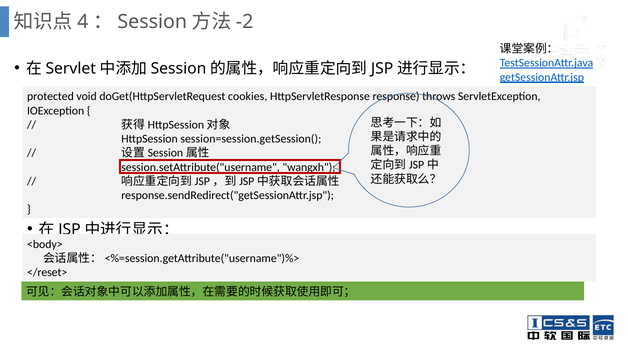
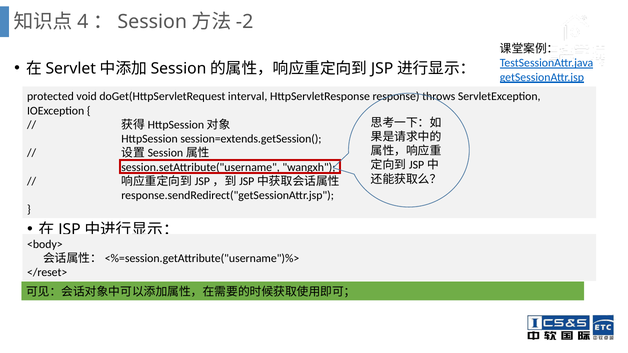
cookies: cookies -> interval
session=session.getSession(: session=session.getSession( -> session=extends.getSession(
